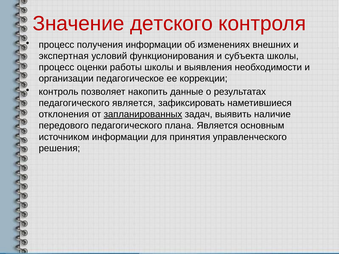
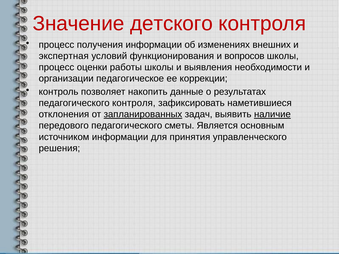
субъекта: субъекта -> вопросов
педагогического является: является -> контроля
наличие underline: none -> present
плана: плана -> сметы
